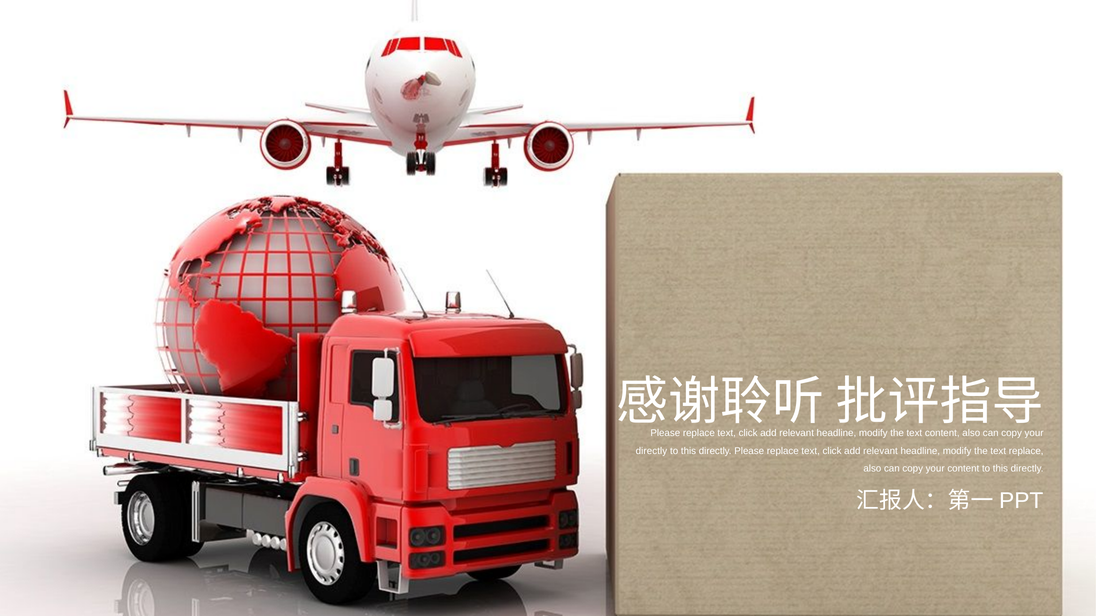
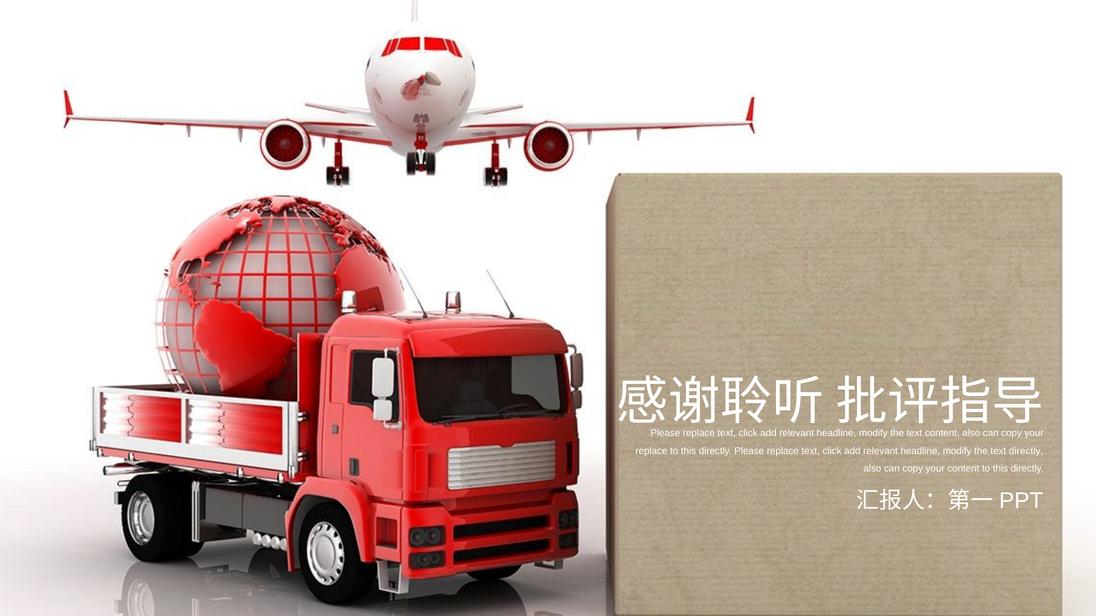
directly at (651, 451): directly -> replace
text replace: replace -> directly
